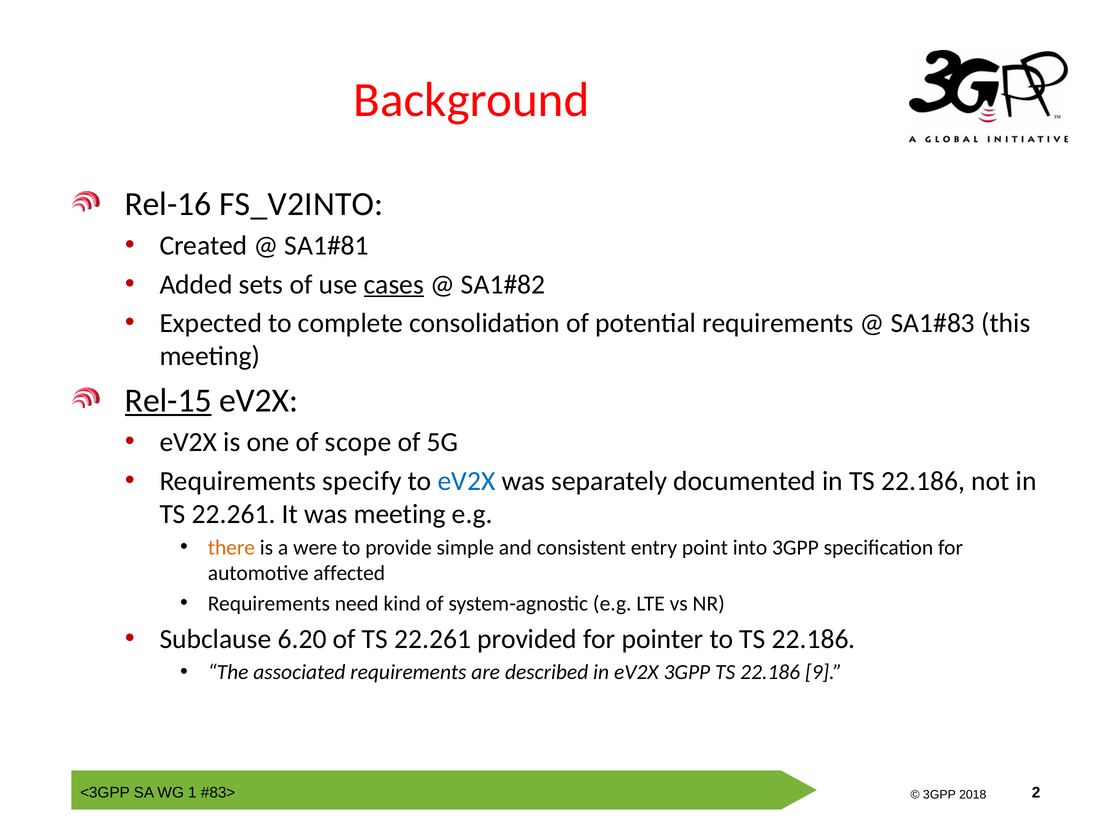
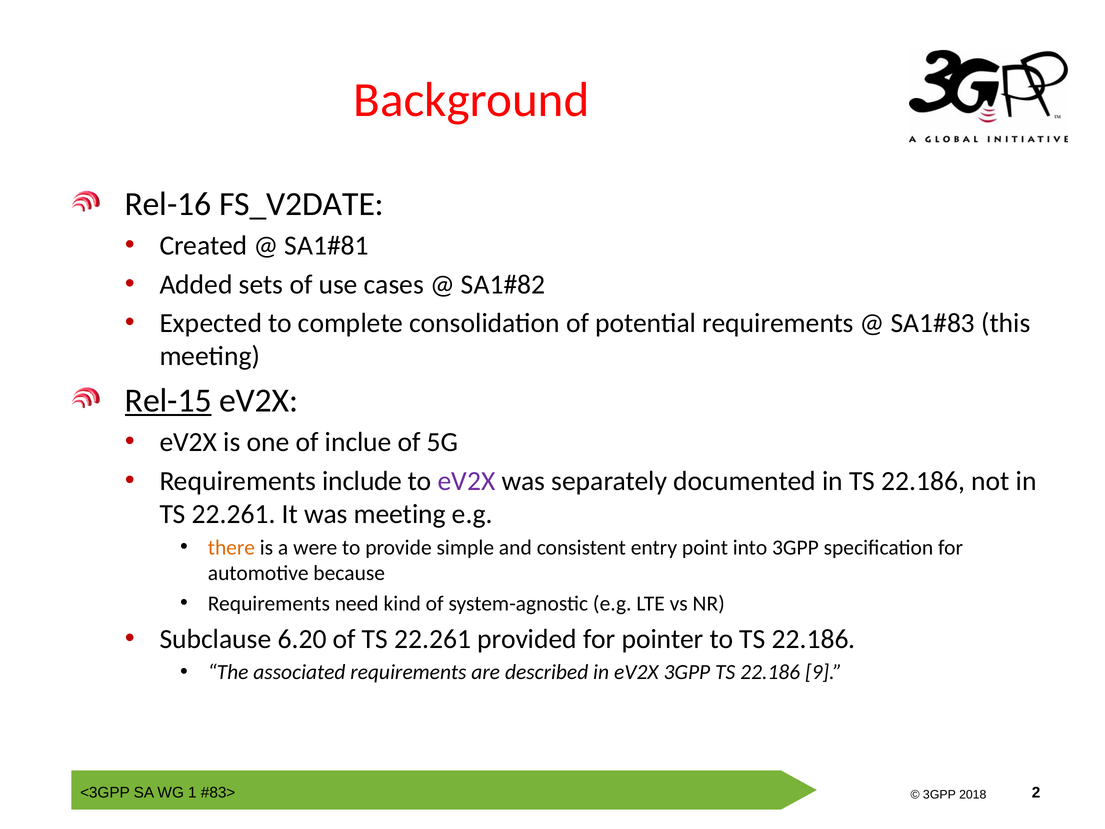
FS_V2INTO: FS_V2INTO -> FS_V2DATE
cases underline: present -> none
scope: scope -> inclue
specify: specify -> include
eV2X at (467, 481) colour: blue -> purple
affected: affected -> because
